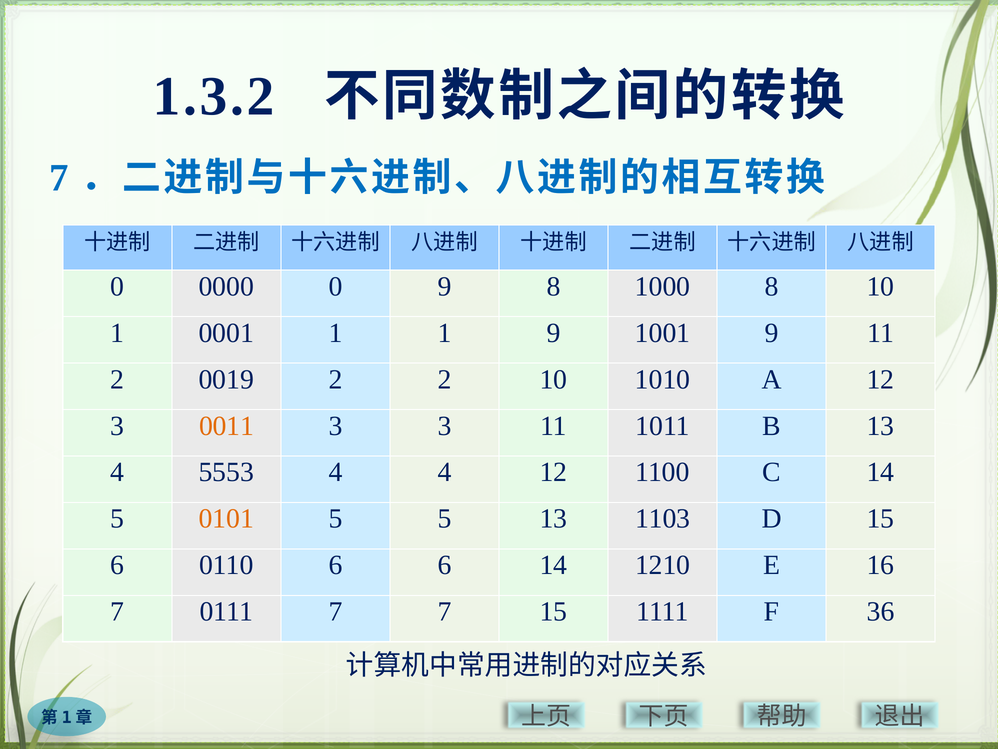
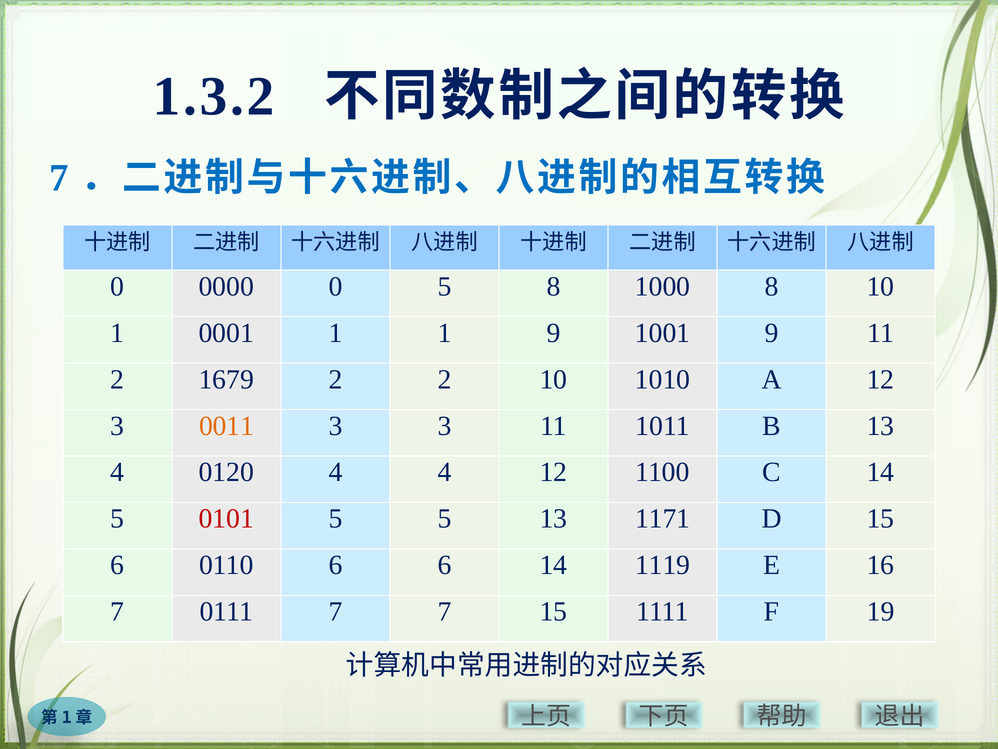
0 9: 9 -> 5
0019: 0019 -> 1679
5553: 5553 -> 0120
0101 colour: orange -> red
1103: 1103 -> 1171
1210: 1210 -> 1119
36: 36 -> 19
